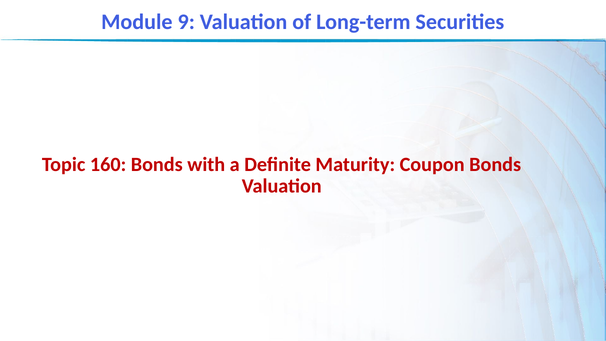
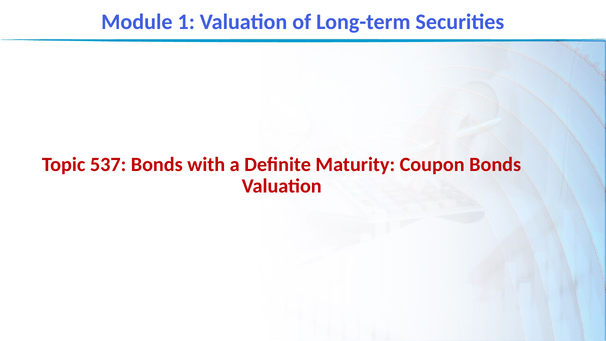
9: 9 -> 1
160: 160 -> 537
